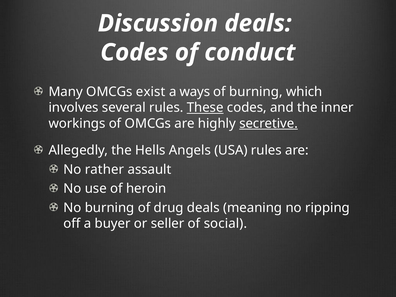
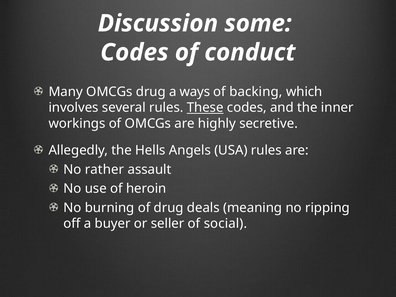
Discussion deals: deals -> some
OMCGs exist: exist -> drug
of burning: burning -> backing
secretive underline: present -> none
